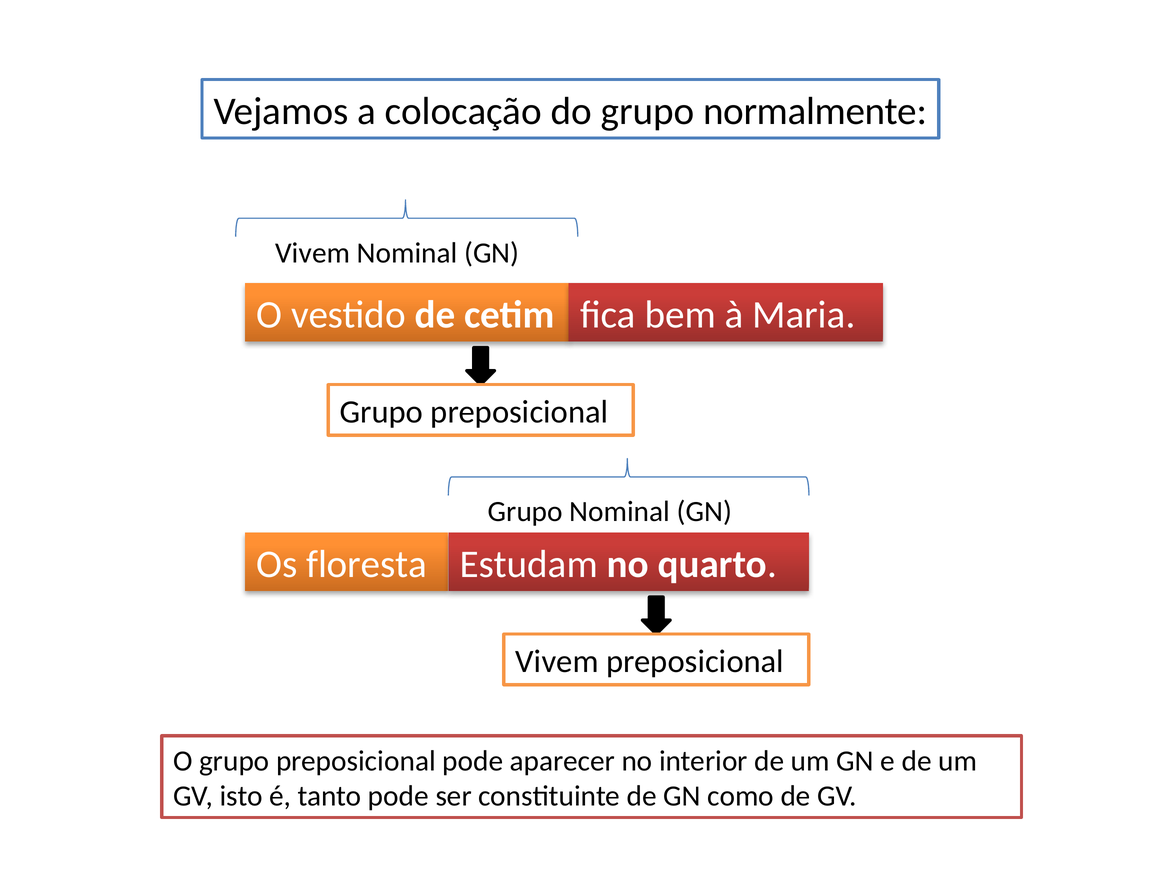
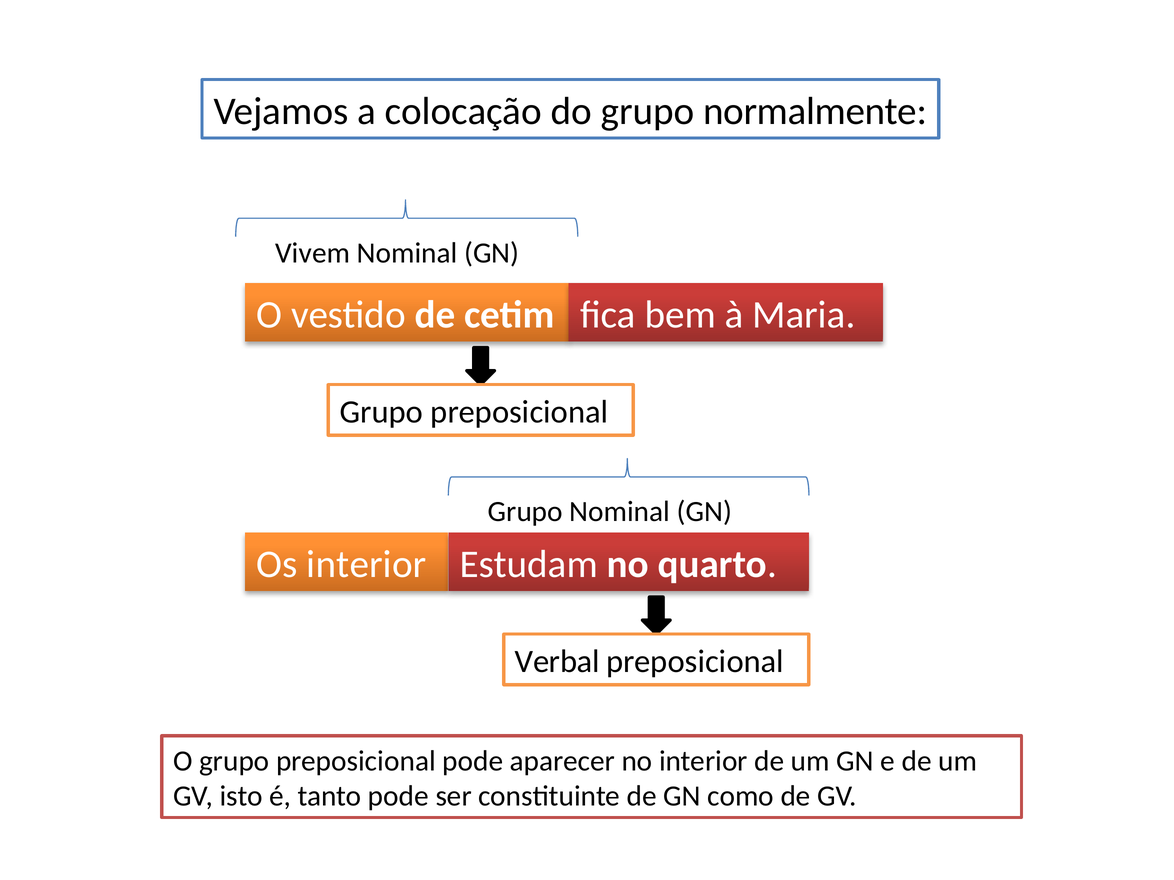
Os floresta: floresta -> interior
Vivem at (557, 662): Vivem -> Verbal
